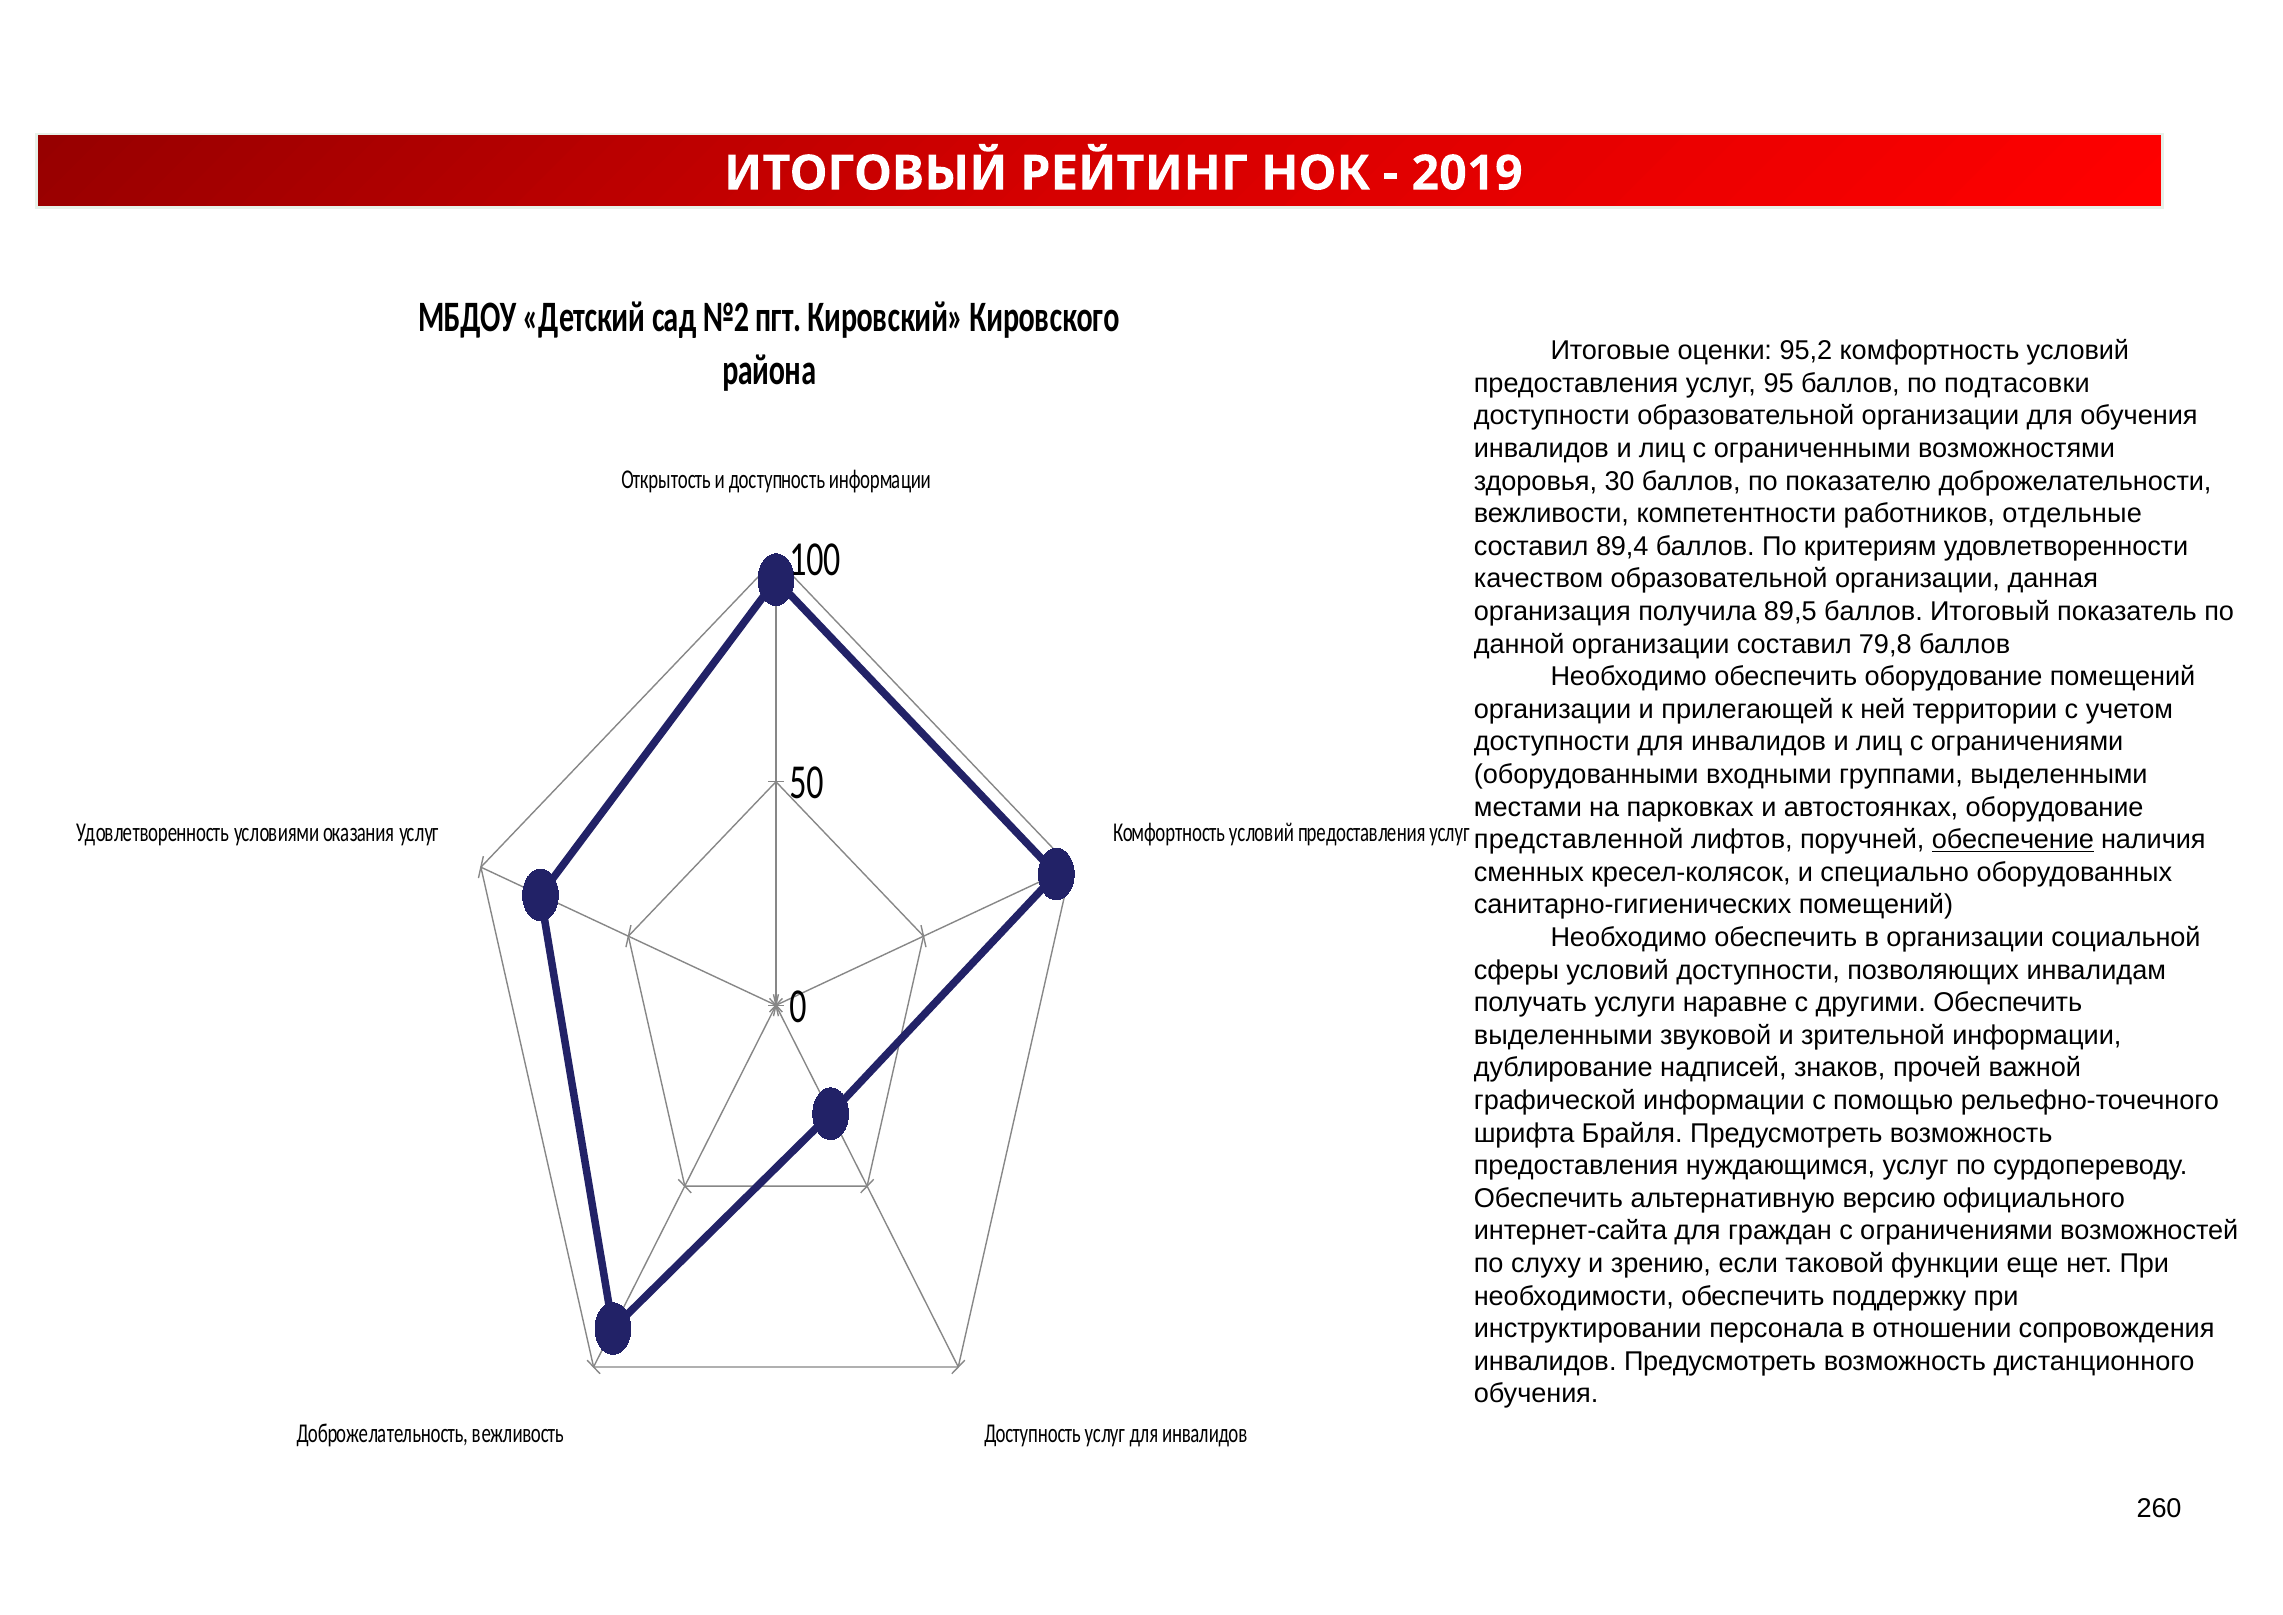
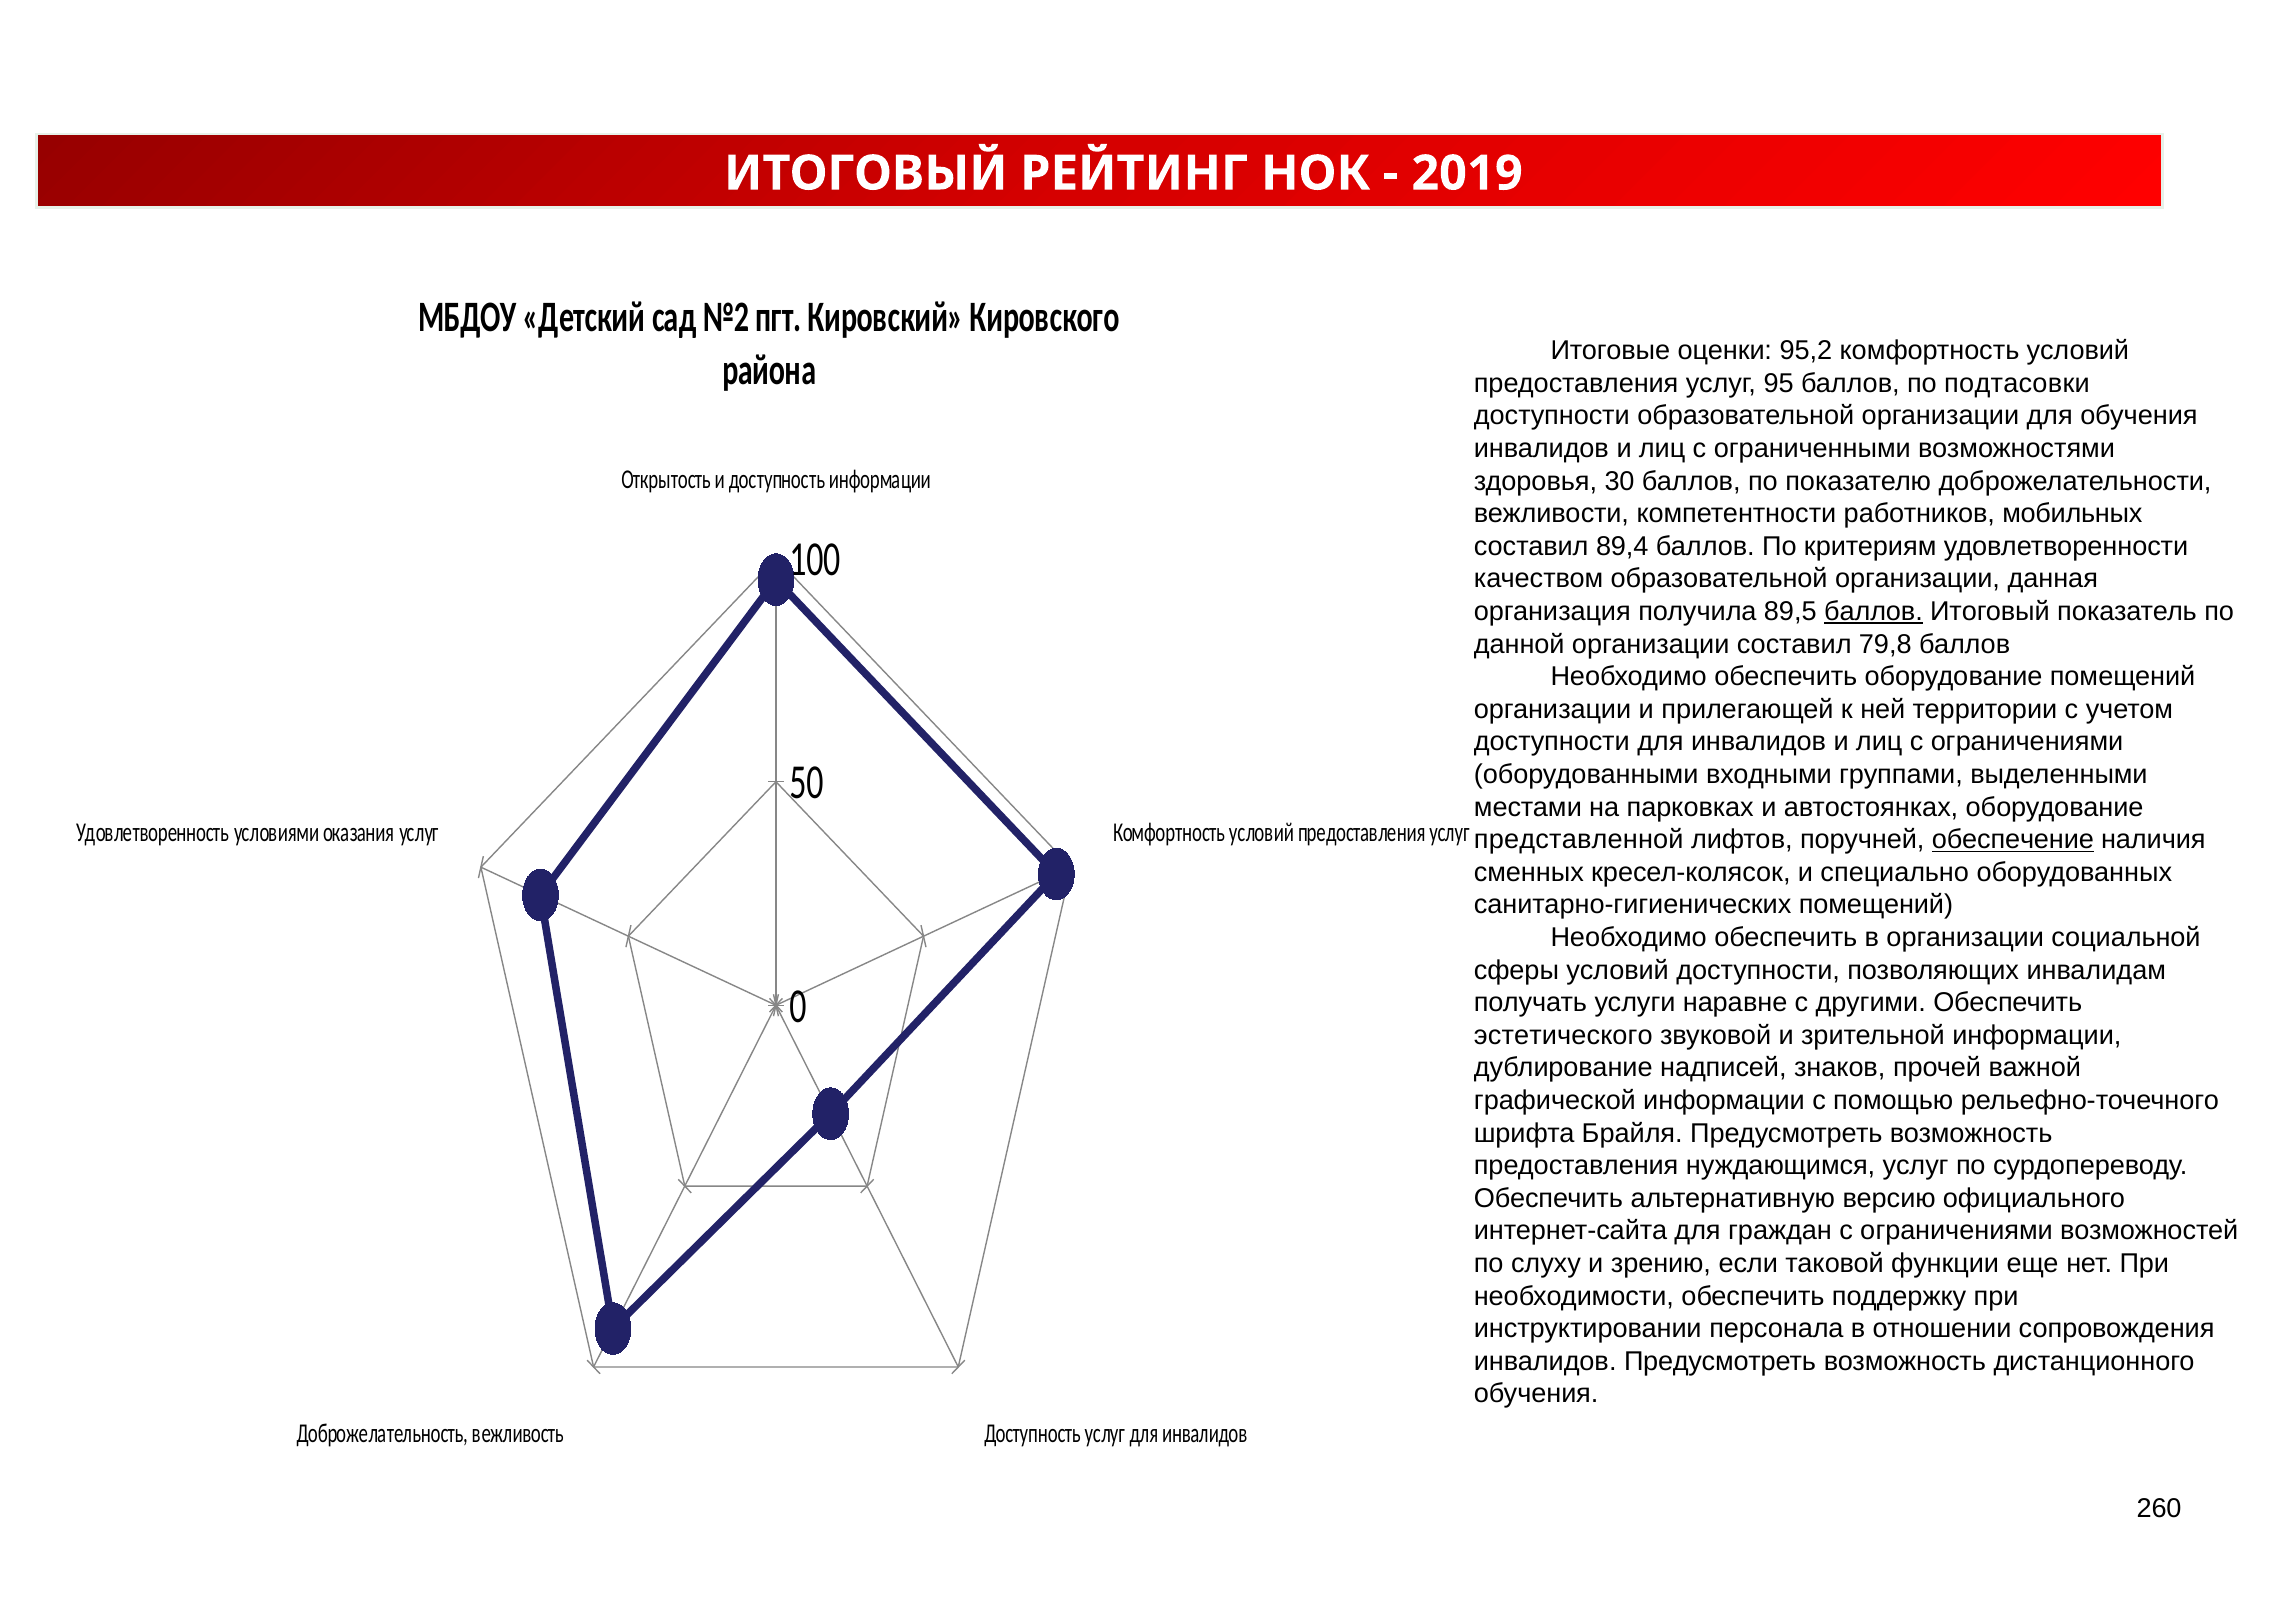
отдельные: отдельные -> мобильных
баллов at (1873, 611) underline: none -> present
выделенными at (1563, 1035): выделенными -> эстетического
